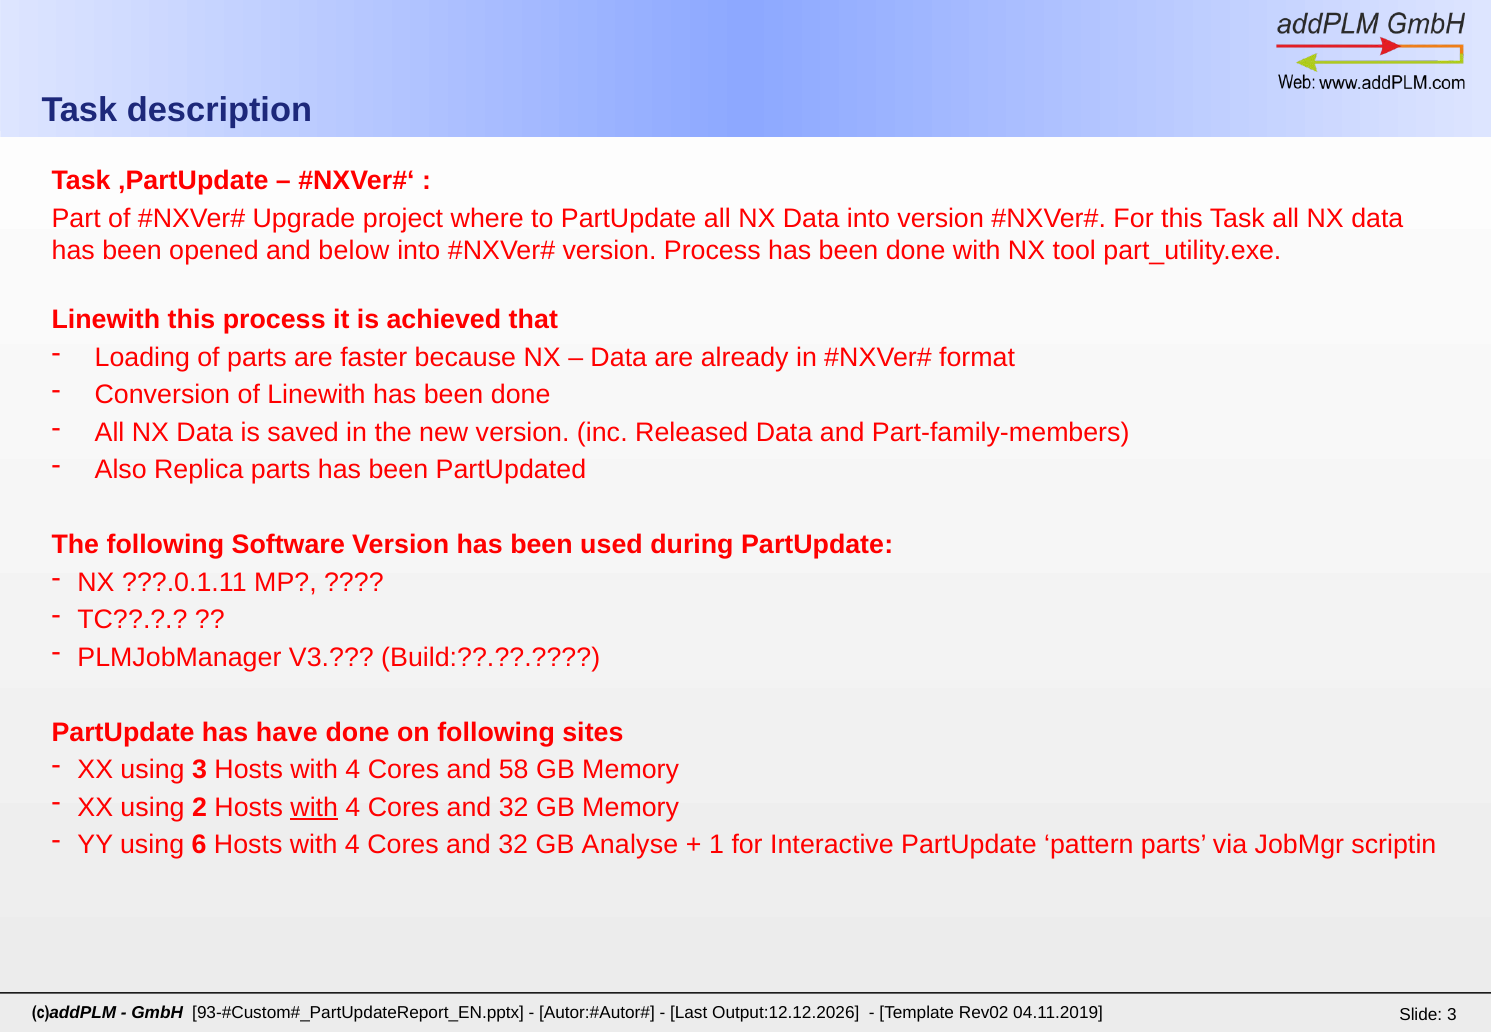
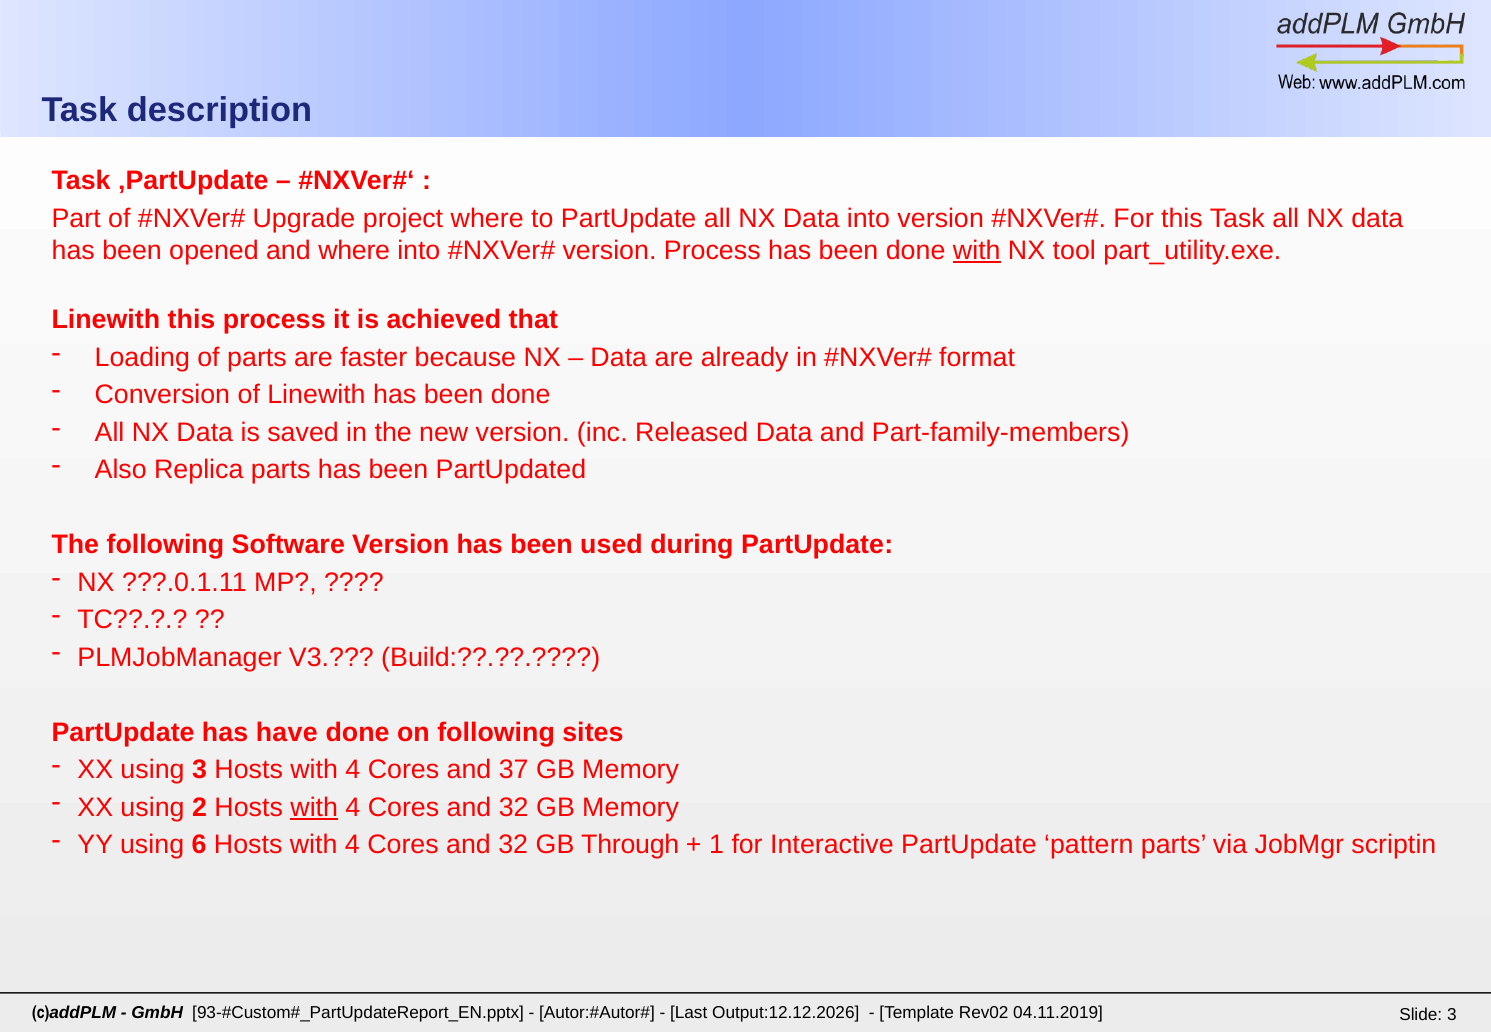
and below: below -> where
with at (977, 251) underline: none -> present
58: 58 -> 37
Analyse: Analyse -> Through
